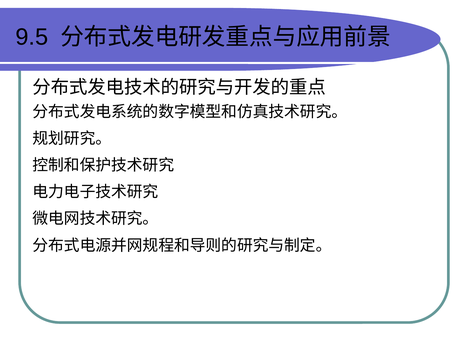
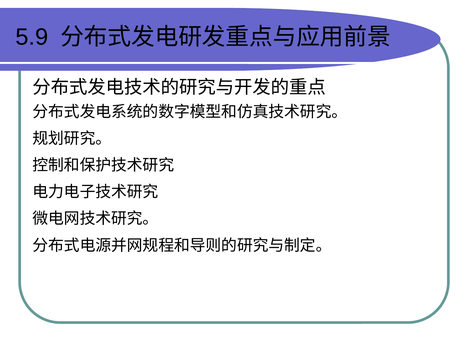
9.5: 9.5 -> 5.9
